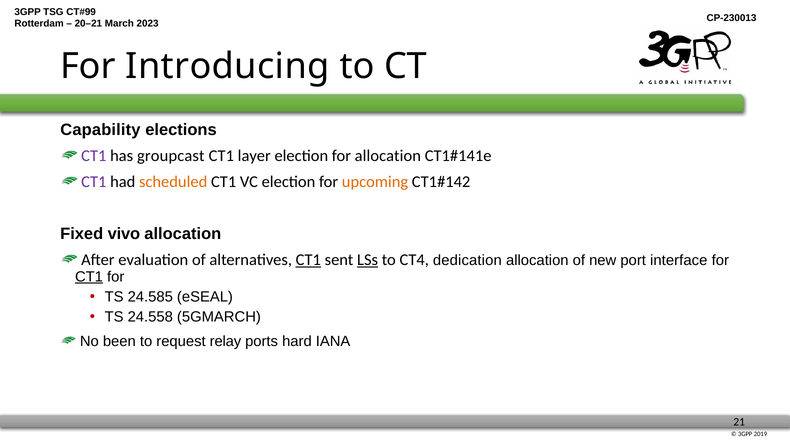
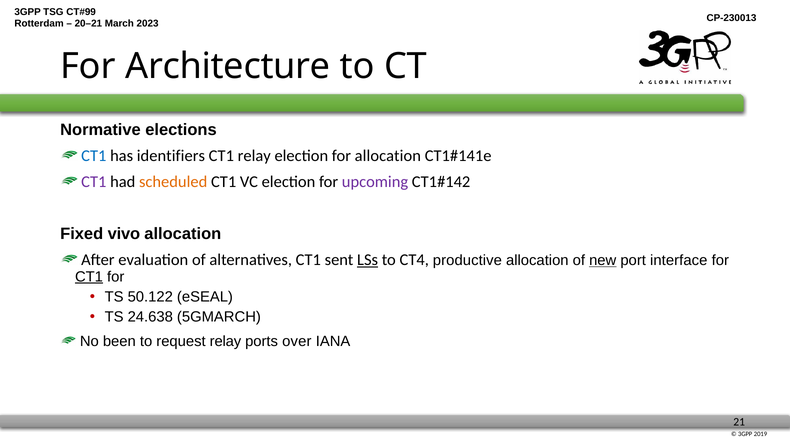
Introducing: Introducing -> Architecture
Capability: Capability -> Normative
CT1 at (94, 156) colour: purple -> blue
groupcast: groupcast -> identifiers
CT1 layer: layer -> relay
upcoming colour: orange -> purple
CT1 at (308, 260) underline: present -> none
dedication: dedication -> productive
new underline: none -> present
24.585: 24.585 -> 50.122
24.558: 24.558 -> 24.638
hard: hard -> over
